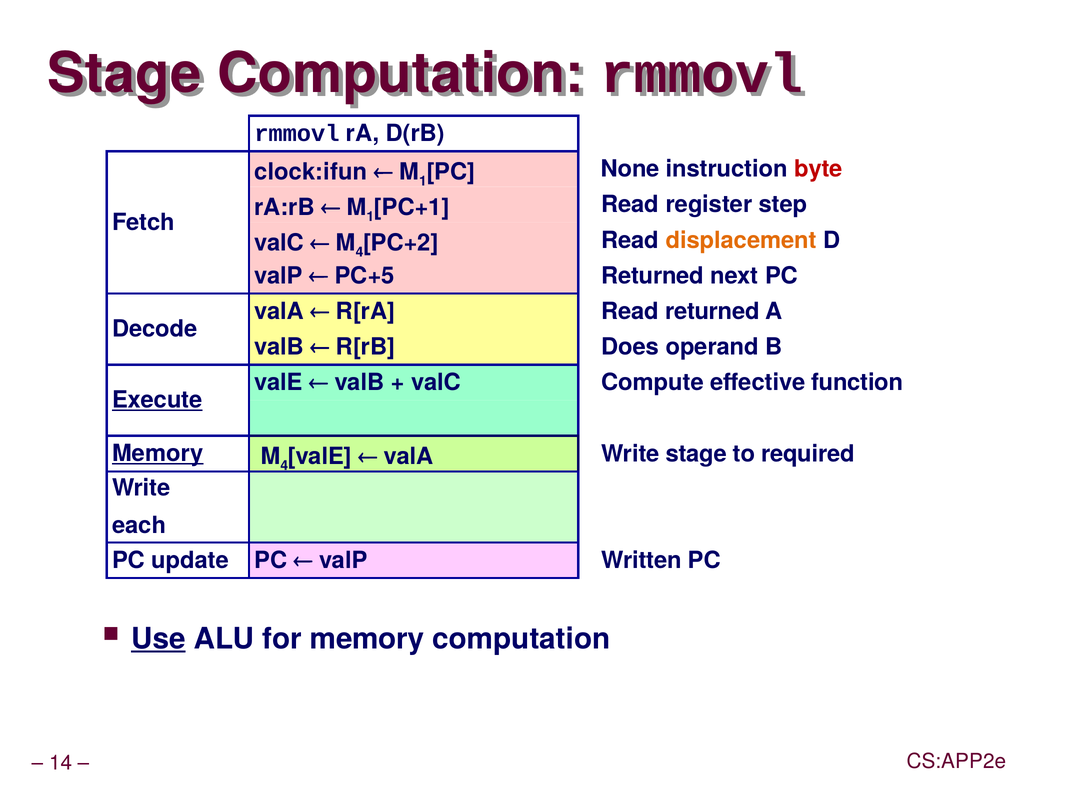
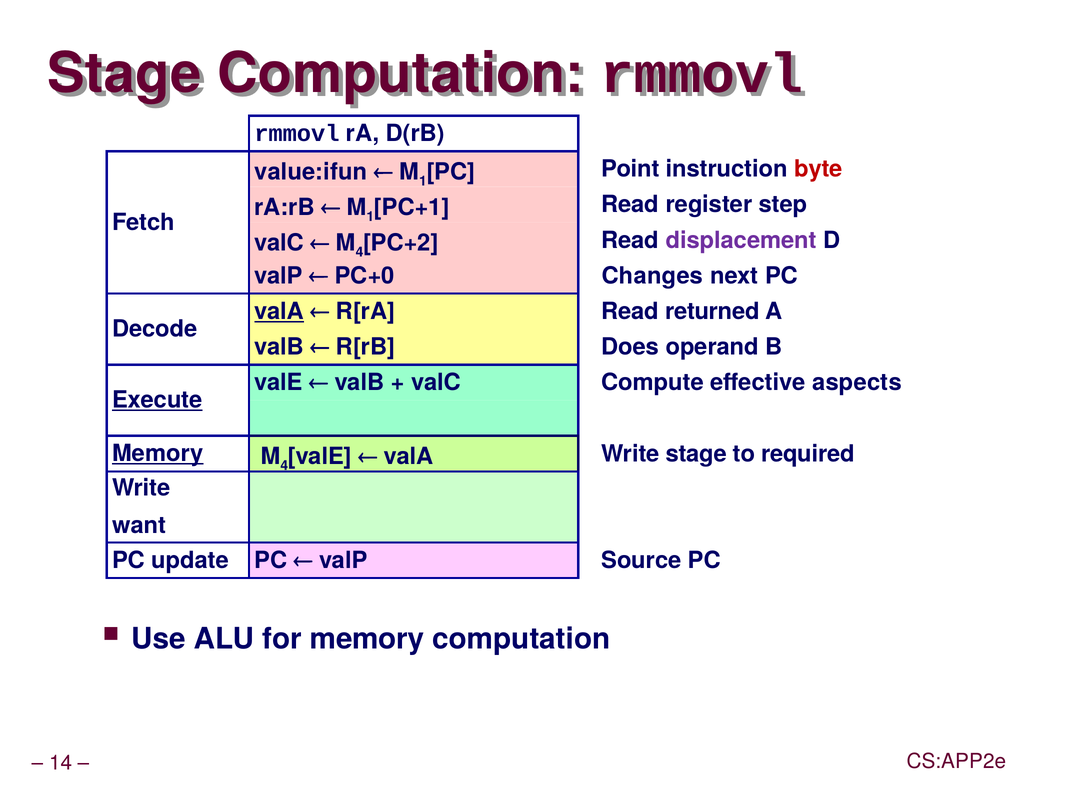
None: None -> Point
clock:ifun: clock:ifun -> value:ifun
displacement colour: orange -> purple
PC+5: PC+5 -> PC+0
Returned at (653, 276): Returned -> Changes
valA at (279, 311) underline: none -> present
function: function -> aspects
each: each -> want
Written: Written -> Source
Use underline: present -> none
